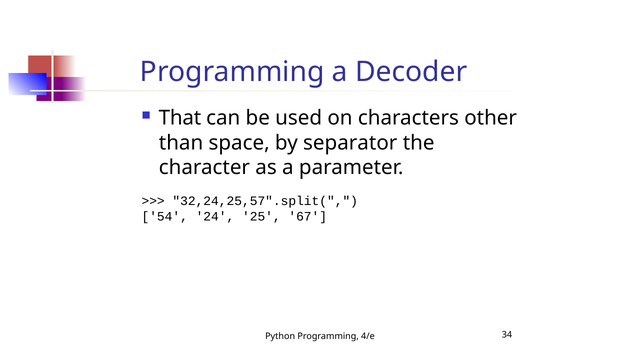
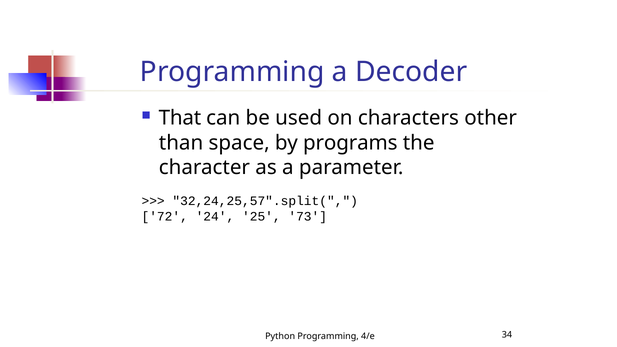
separator: separator -> programs
54: 54 -> 72
67: 67 -> 73
